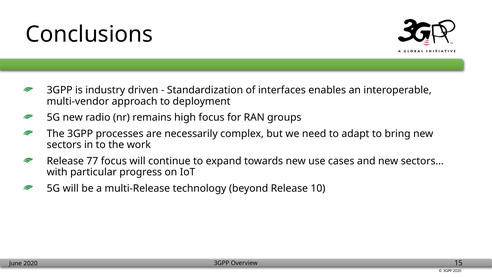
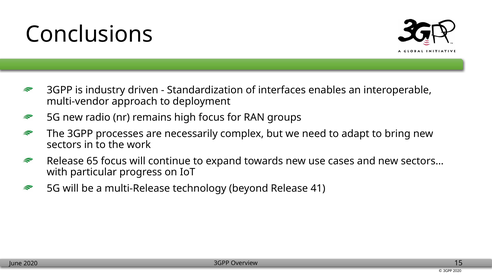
77: 77 -> 65
10: 10 -> 41
